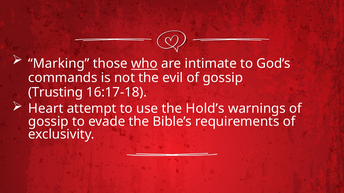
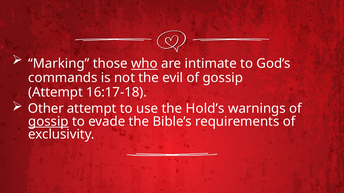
Trusting at (56, 92): Trusting -> Attempt
Heart: Heart -> Other
gossip at (48, 122) underline: none -> present
